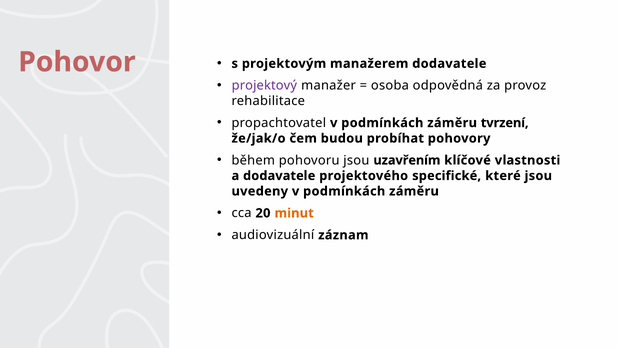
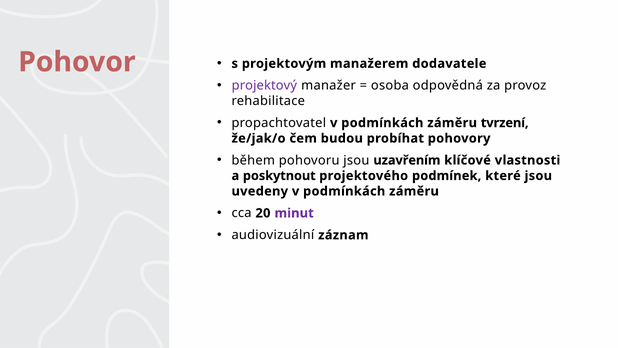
a dodavatele: dodavatele -> poskytnout
specifické: specifické -> podmínek
minut colour: orange -> purple
